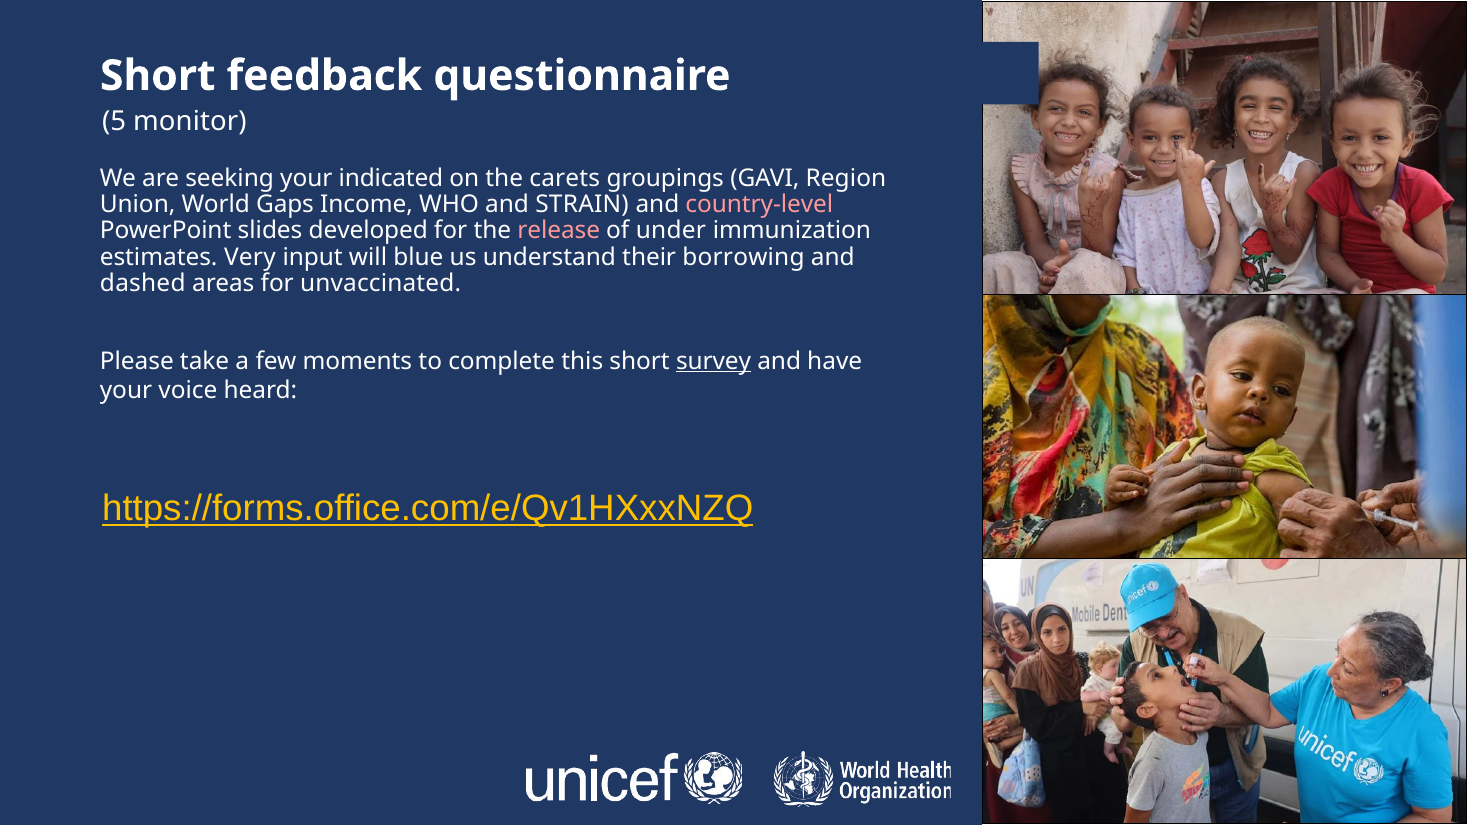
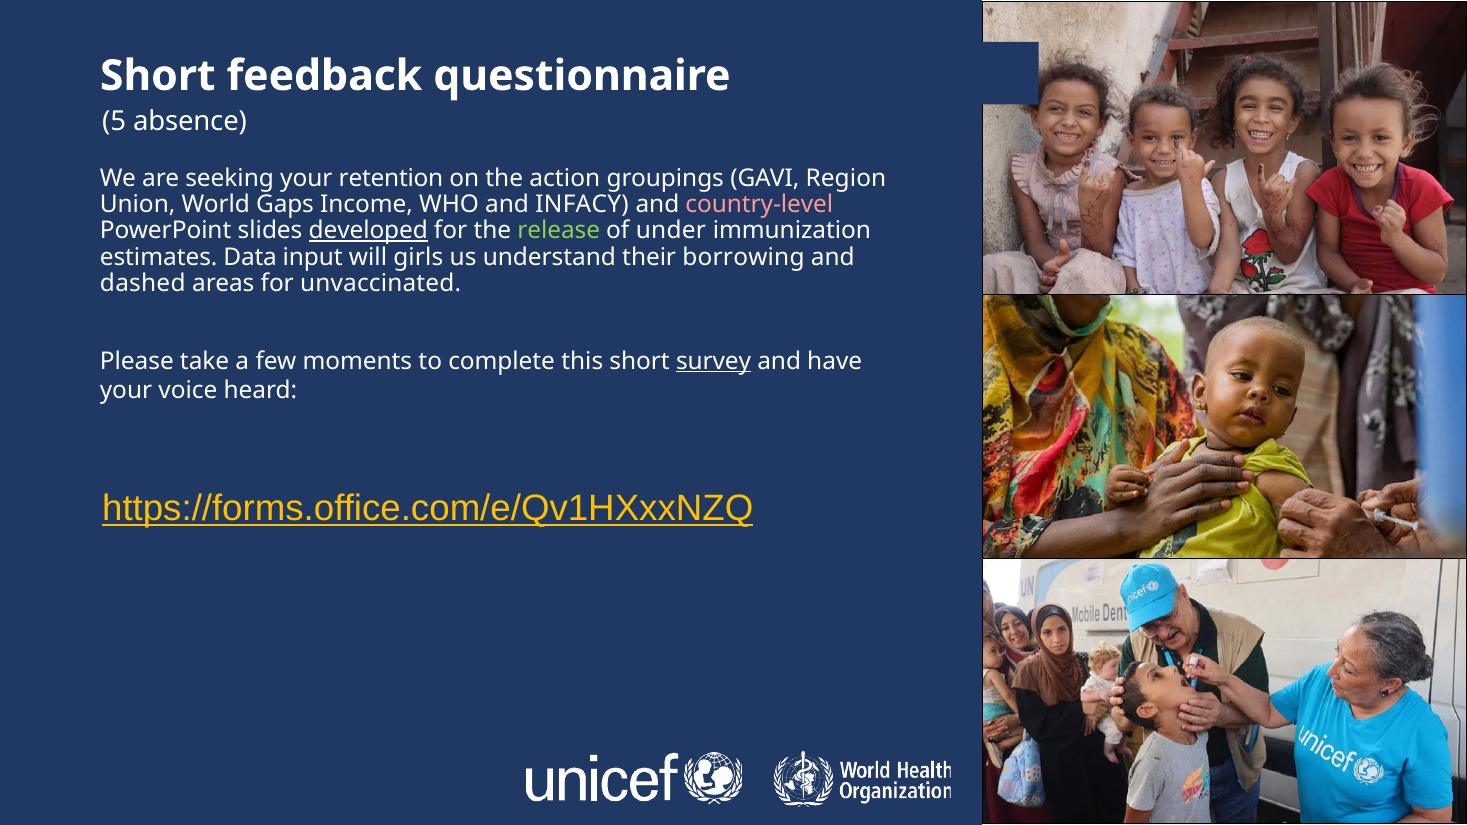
monitor: monitor -> absence
indicated: indicated -> retention
carets: carets -> action
STRAIN: STRAIN -> INFACY
developed underline: none -> present
release colour: pink -> light green
Very: Very -> Data
blue: blue -> girls
